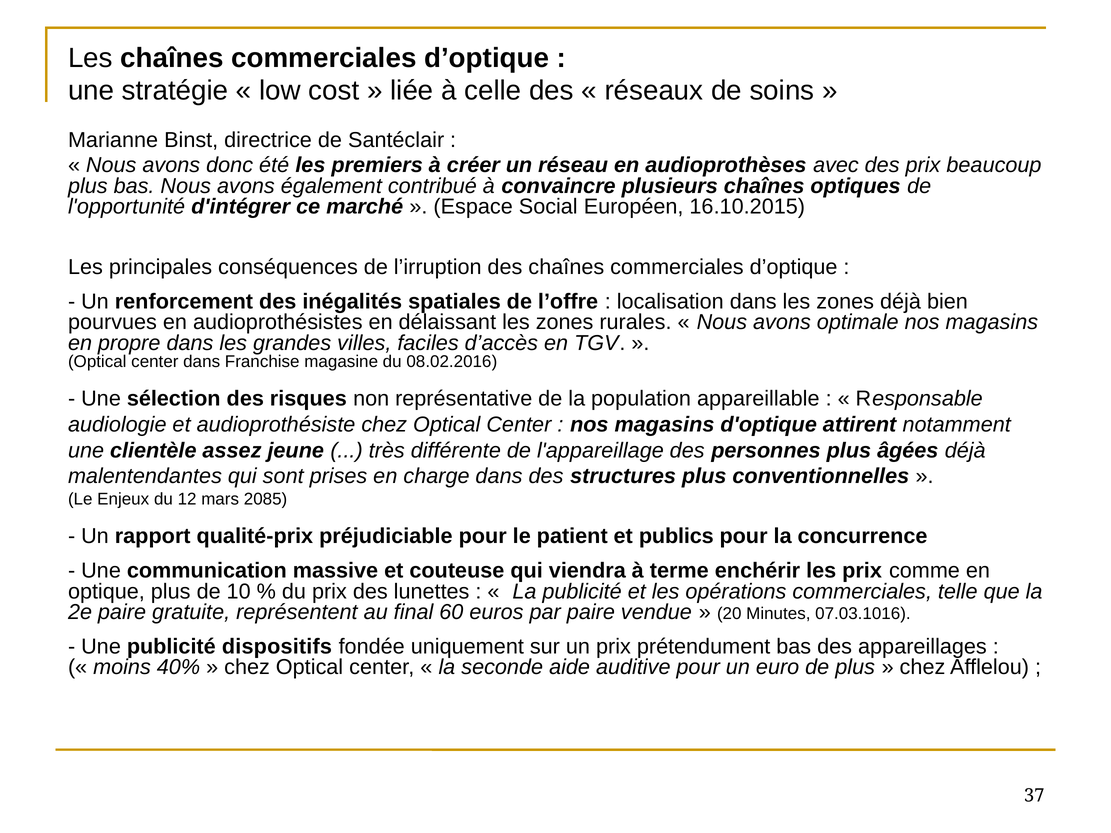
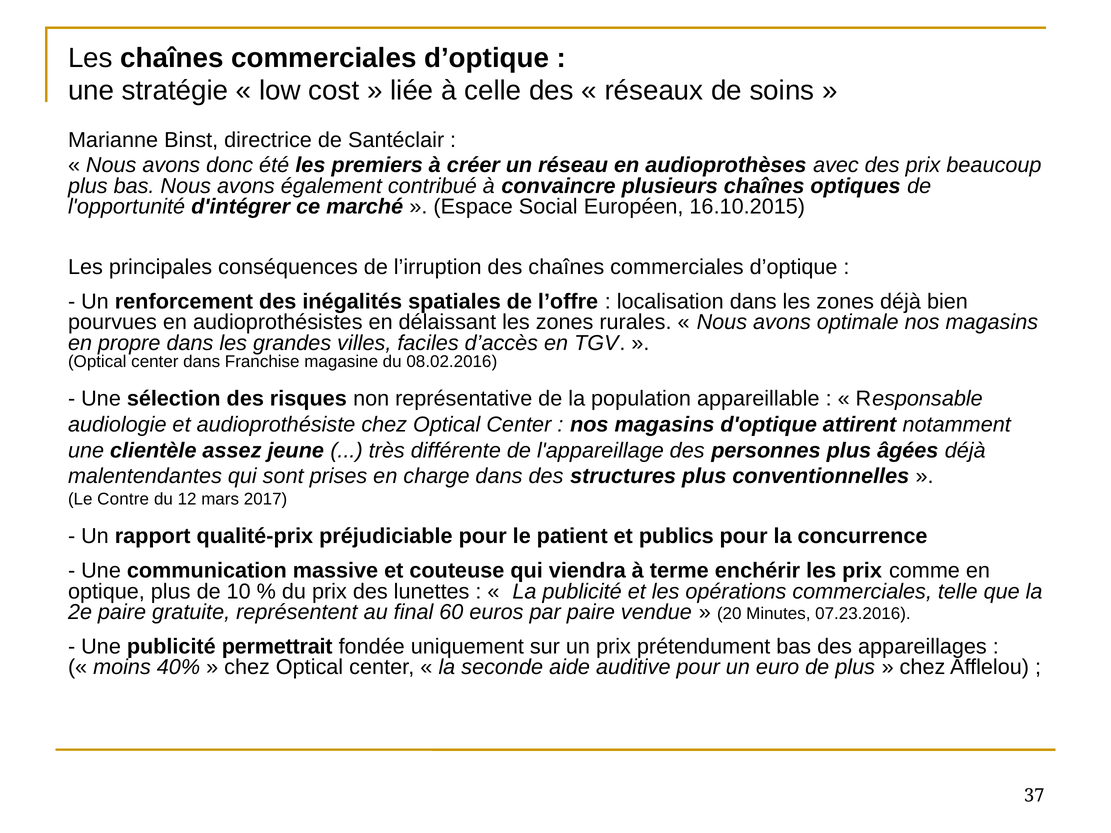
Enjeux: Enjeux -> Contre
2085: 2085 -> 2017
07.03.1016: 07.03.1016 -> 07.23.2016
dispositifs: dispositifs -> permettrait
